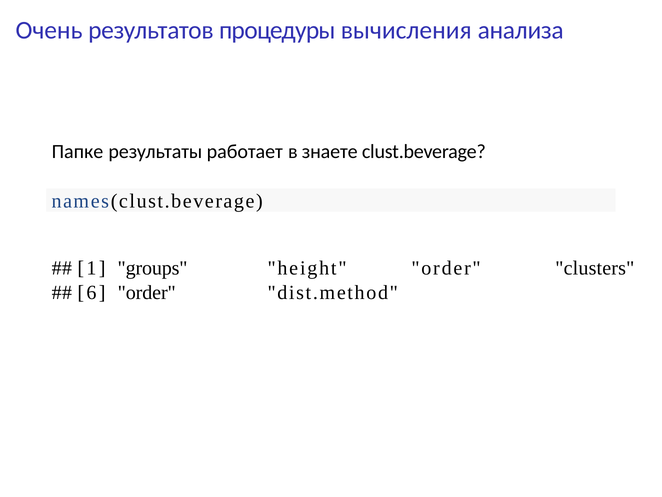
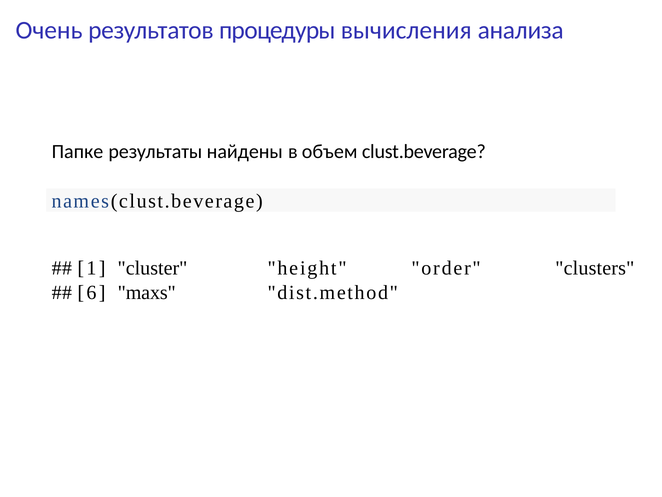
работает: работает -> найдены
знаете: знаете -> объем
groups: groups -> cluster
6 order: order -> maxs
